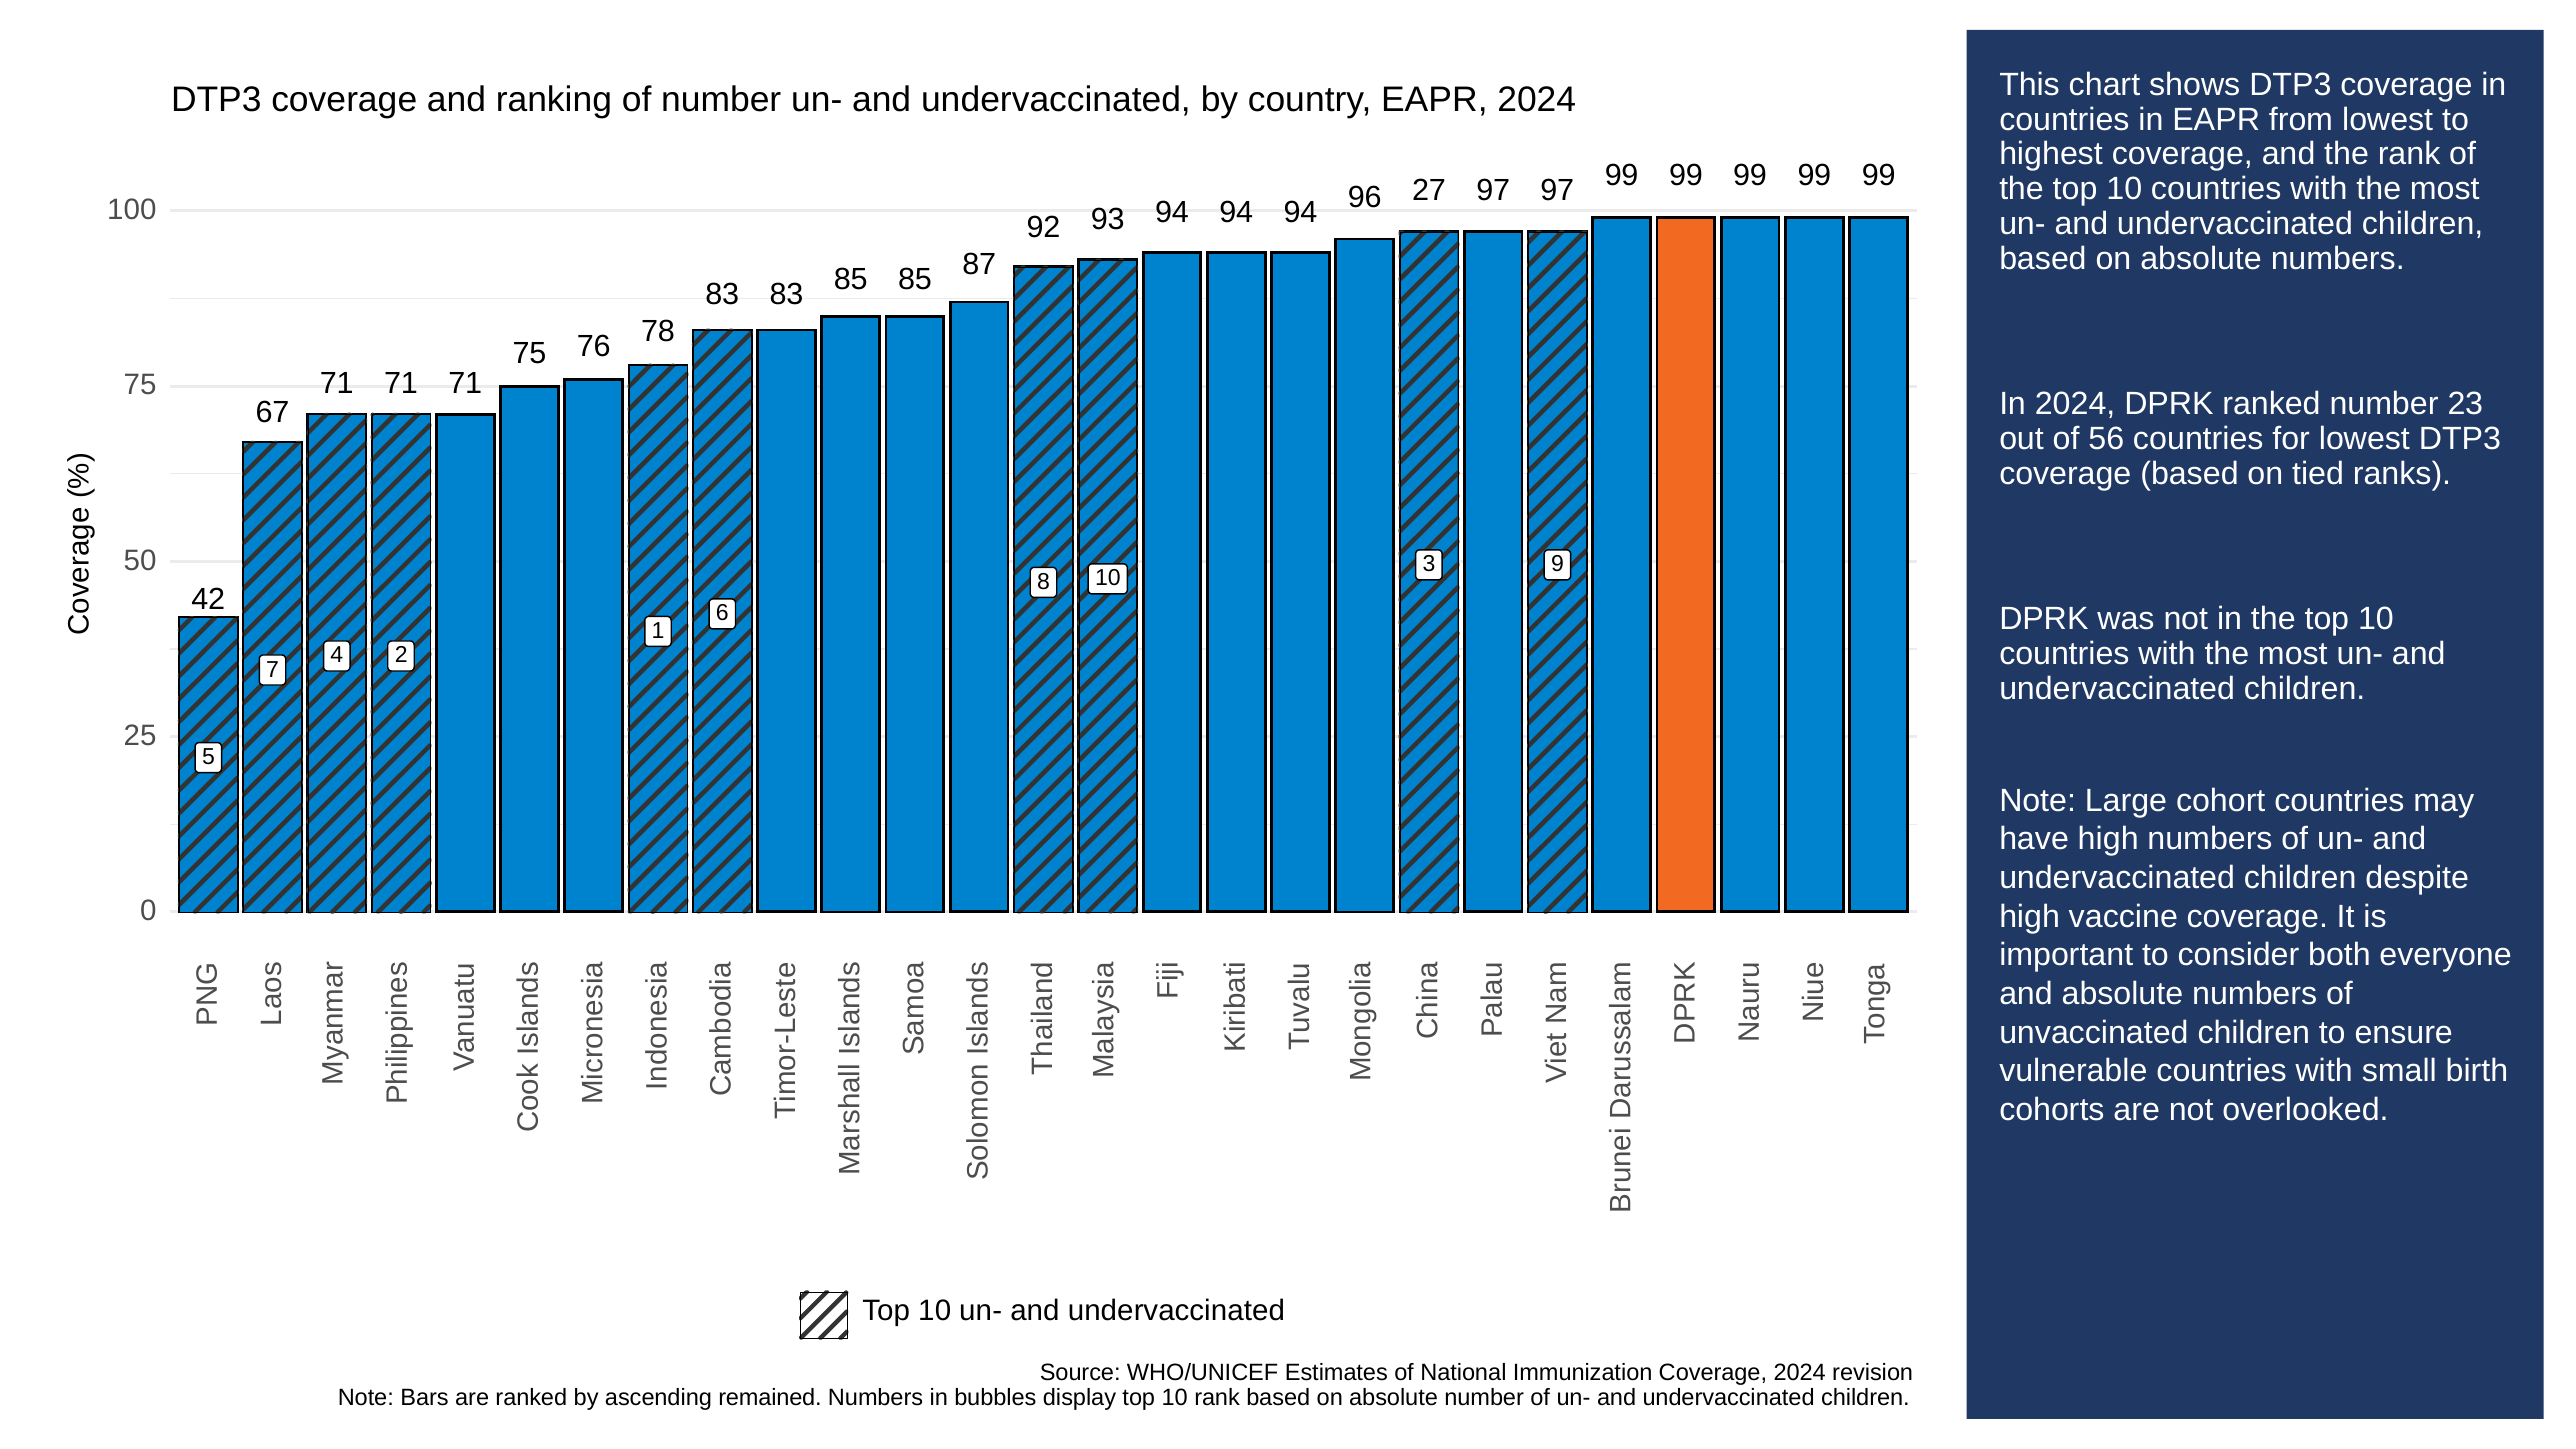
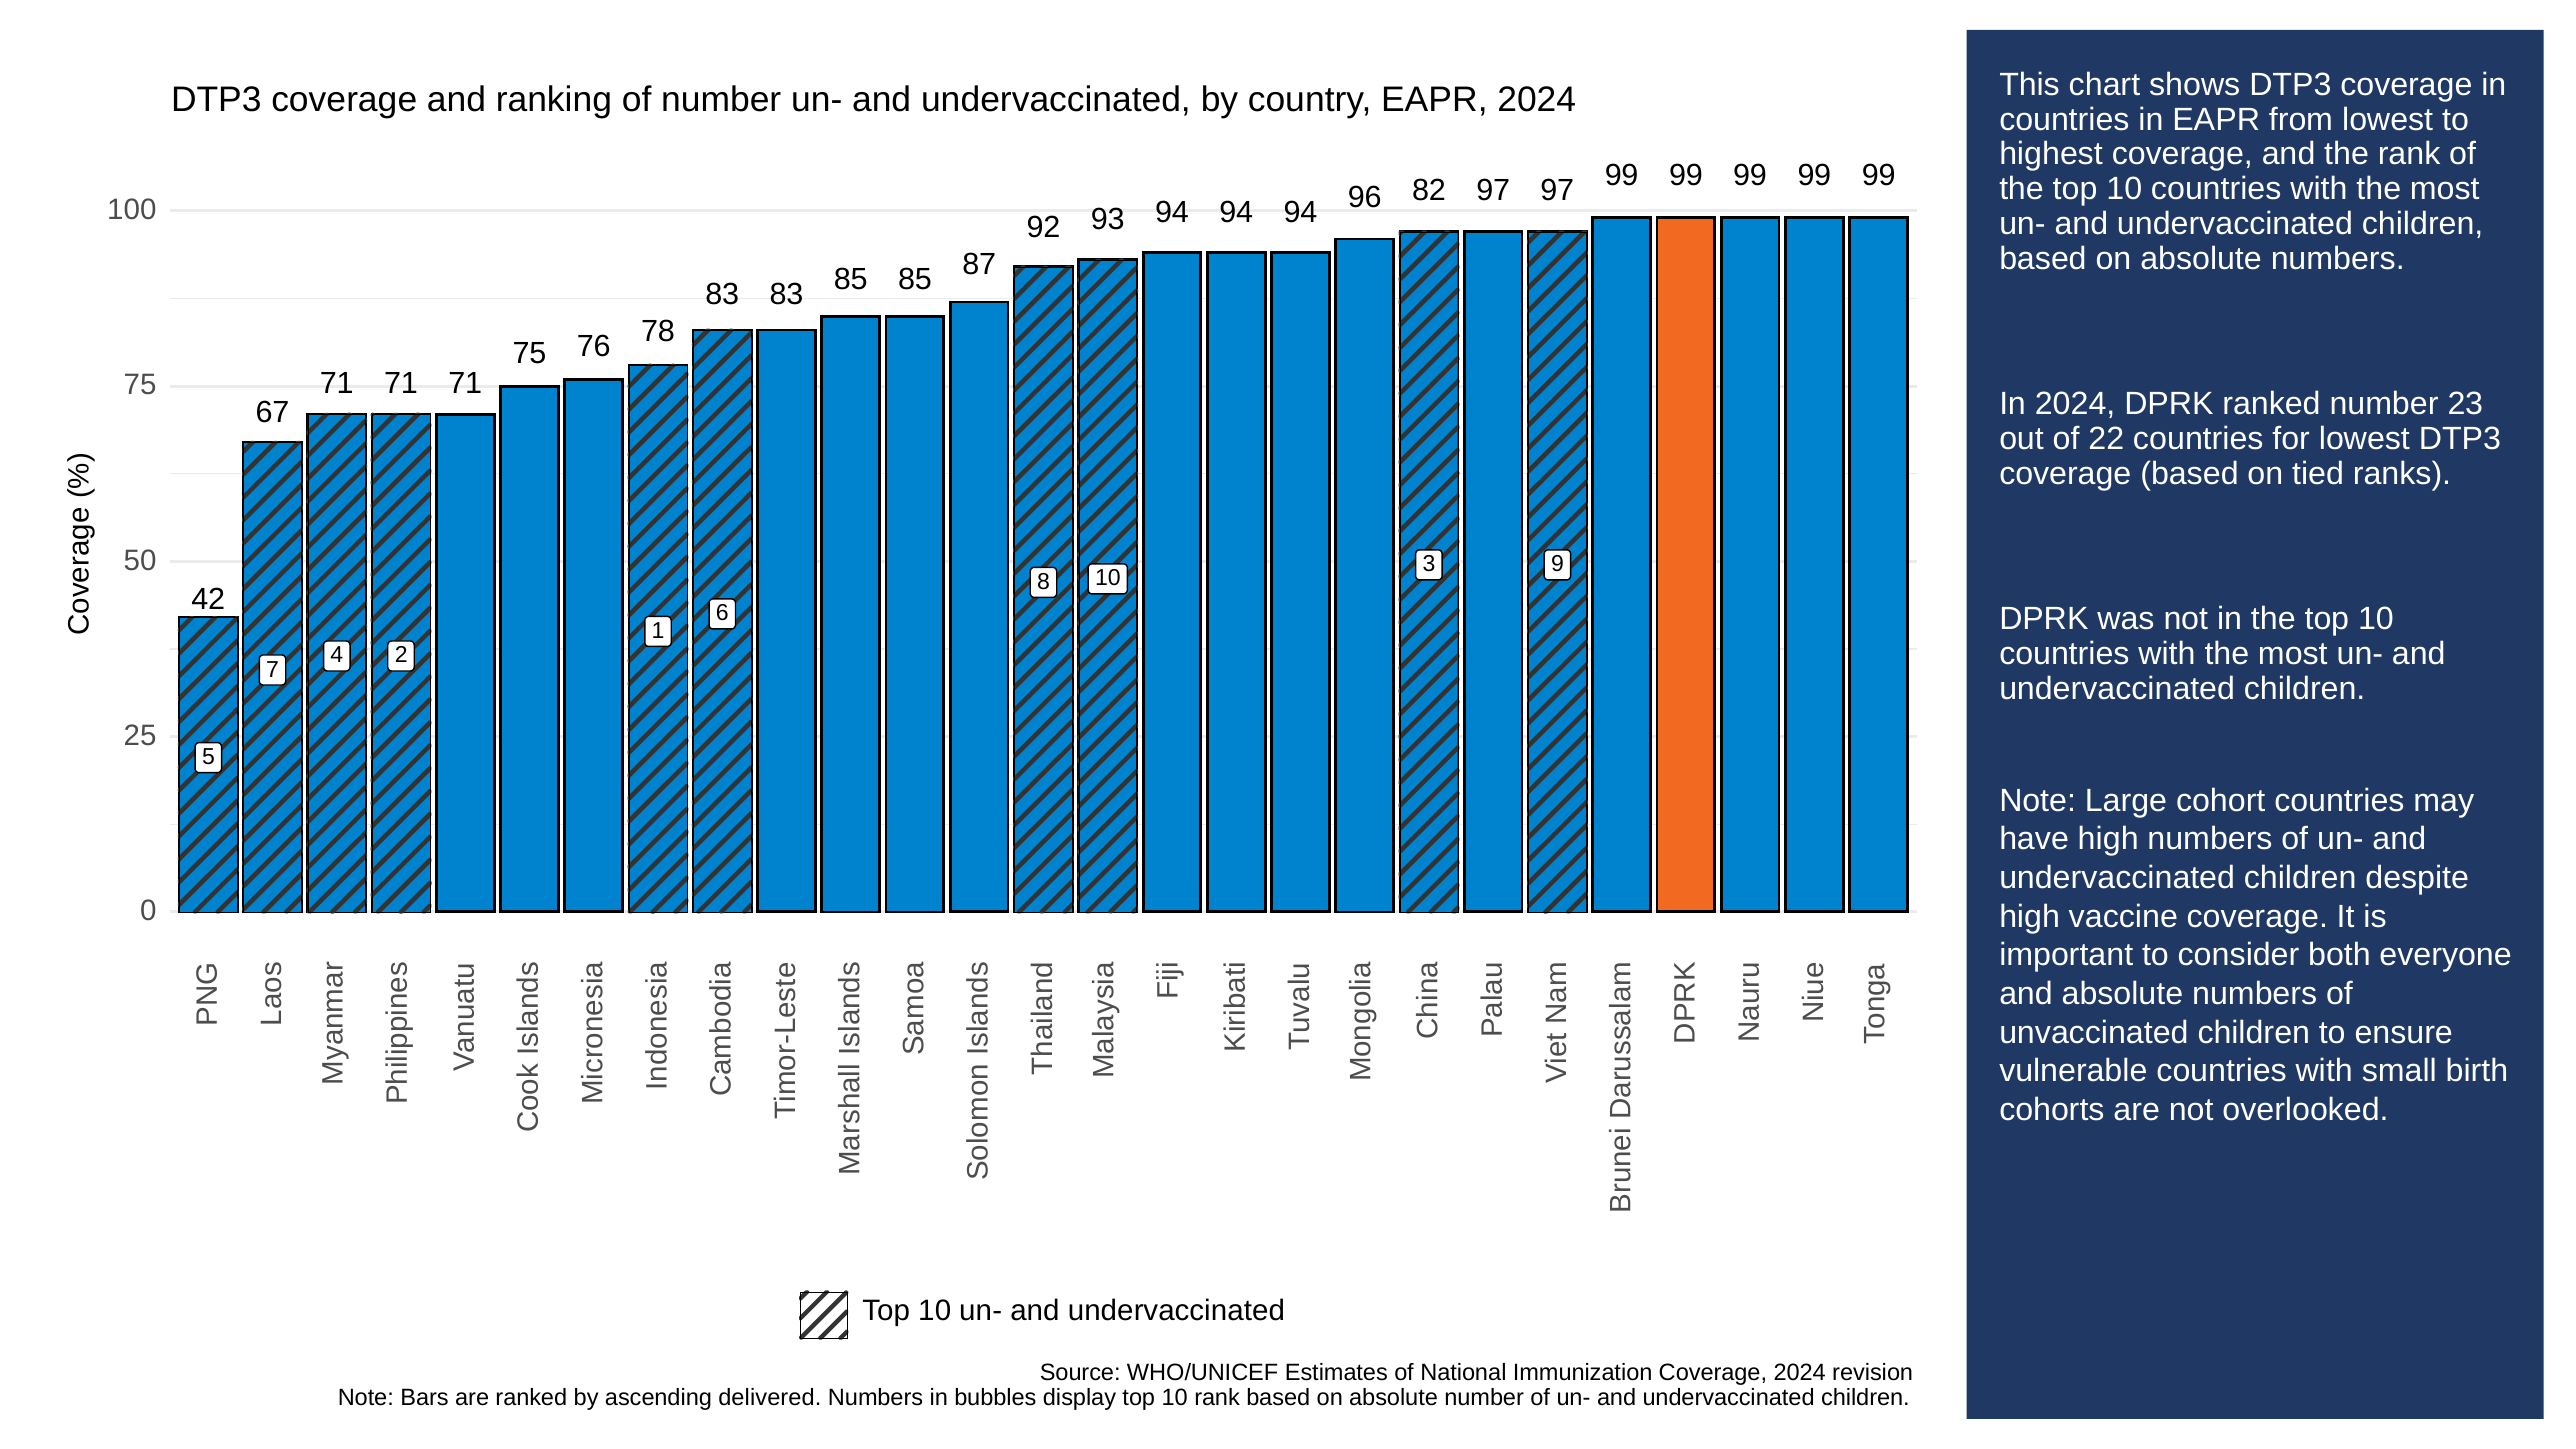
27: 27 -> 82
56: 56 -> 22
remained: remained -> delivered
